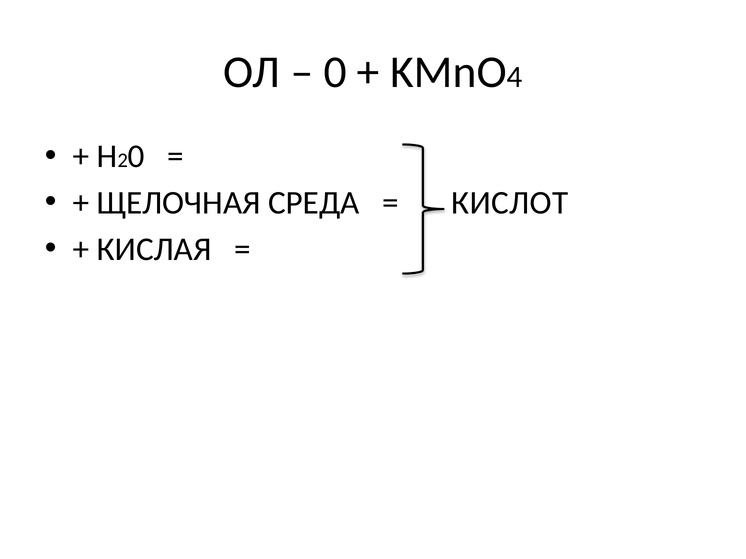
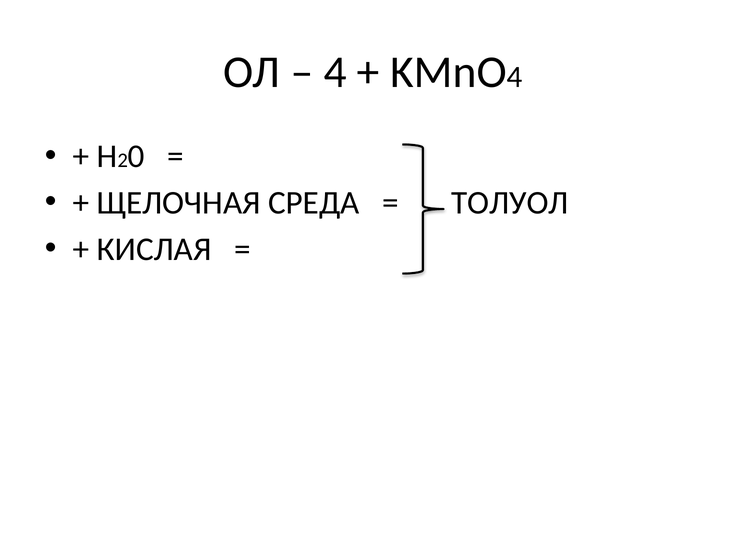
0 at (335, 72): 0 -> 4
КИСЛОТ: КИСЛОТ -> ТОЛУОЛ
